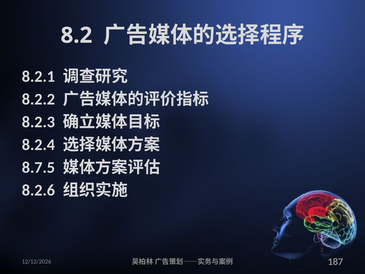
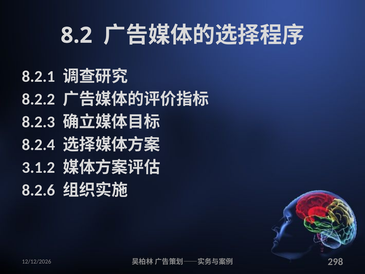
8.7.5: 8.7.5 -> 3.1.2
187: 187 -> 298
